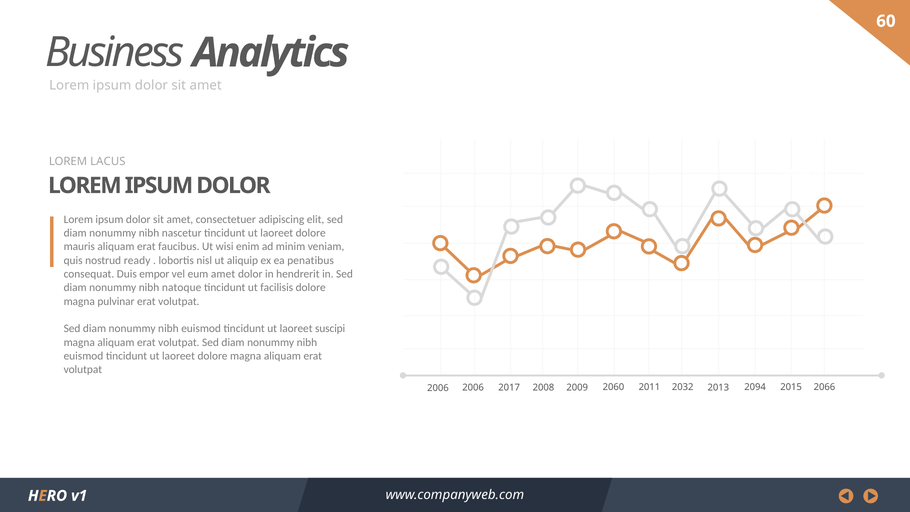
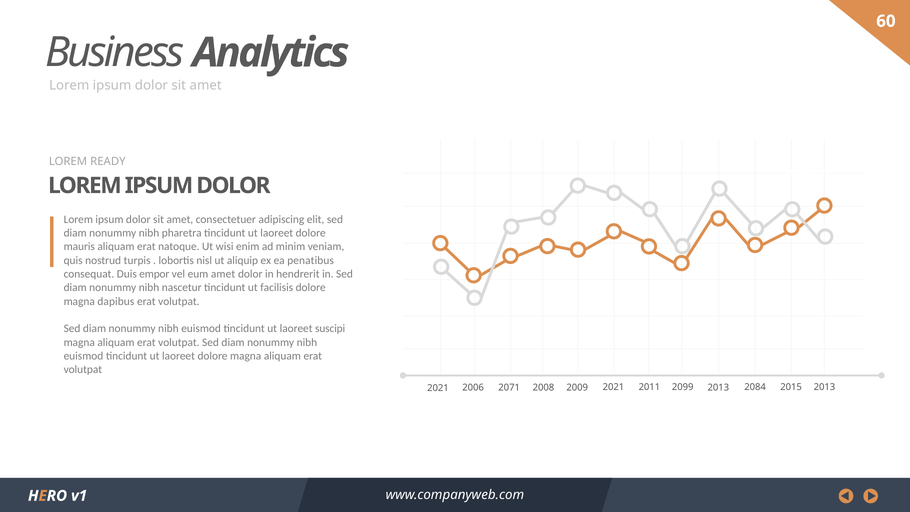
LACUS: LACUS -> READY
nascetur: nascetur -> pharetra
faucibus: faucibus -> natoque
ready: ready -> turpis
natoque: natoque -> nascetur
pulvinar: pulvinar -> dapibus
2032: 2032 -> 2099
2060 at (613, 387): 2060 -> 2021
2066 at (824, 387): 2066 -> 2013
2094: 2094 -> 2084
2017: 2017 -> 2071
2006 at (438, 388): 2006 -> 2021
